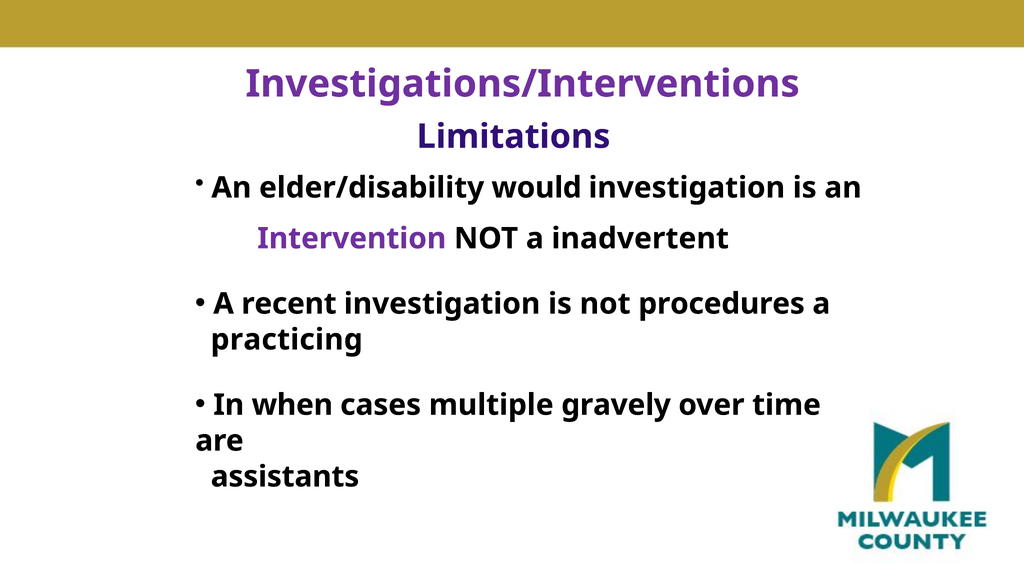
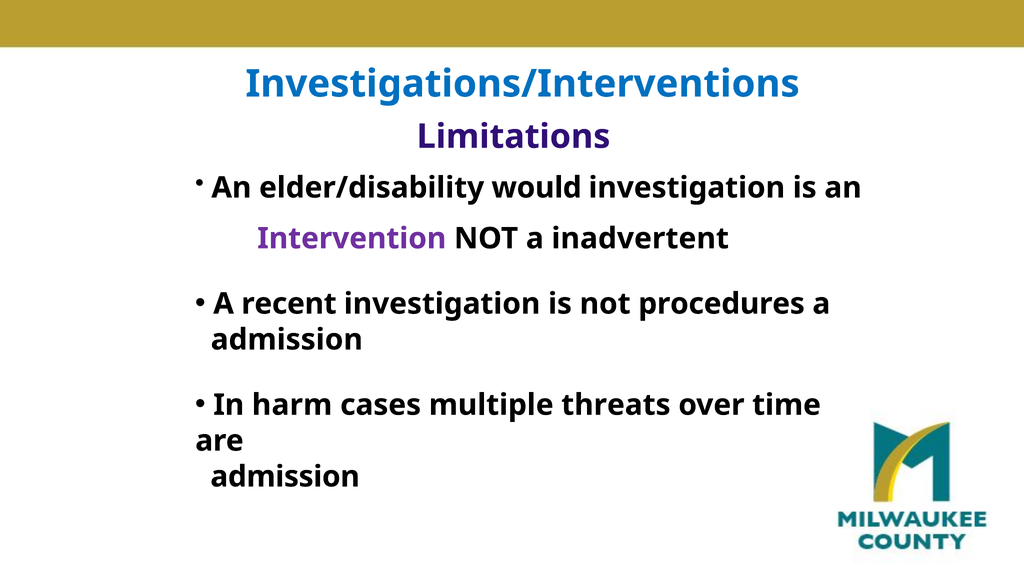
Investigations/Interventions colour: purple -> blue
practicing at (287, 340): practicing -> admission
when: when -> harm
gravely: gravely -> threats
assistants at (285, 477): assistants -> admission
